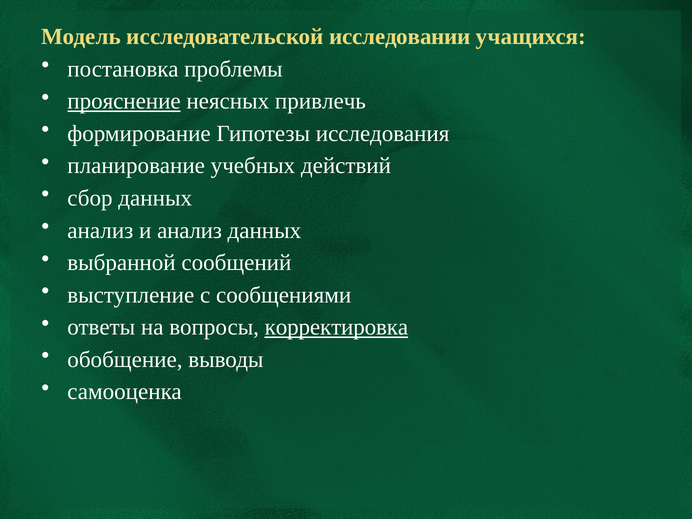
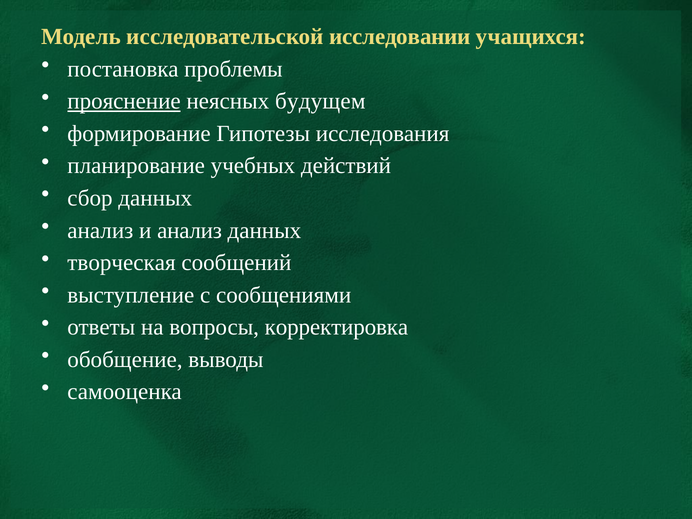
привлечь: привлечь -> будущем
выбранной: выбранной -> творческая
корректировка underline: present -> none
